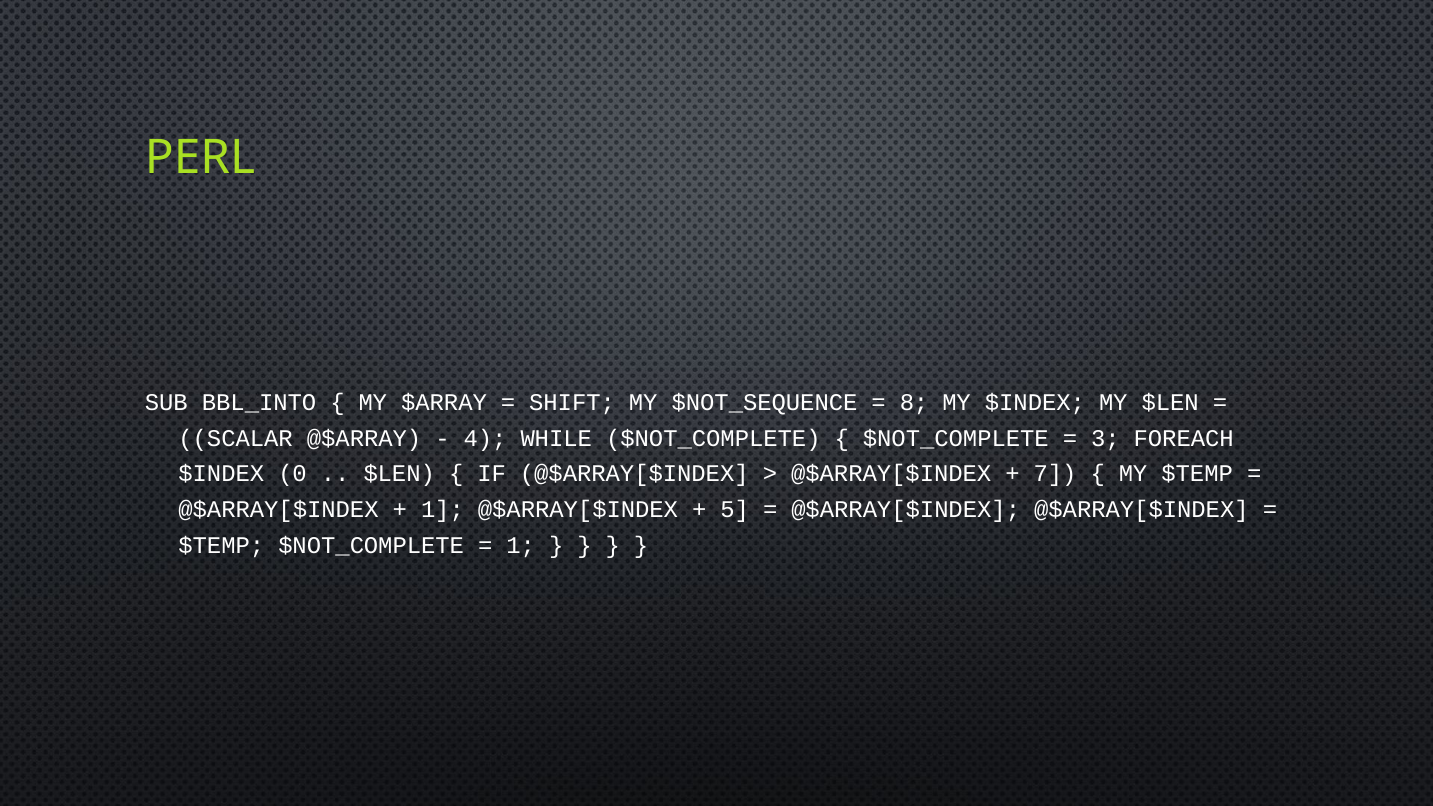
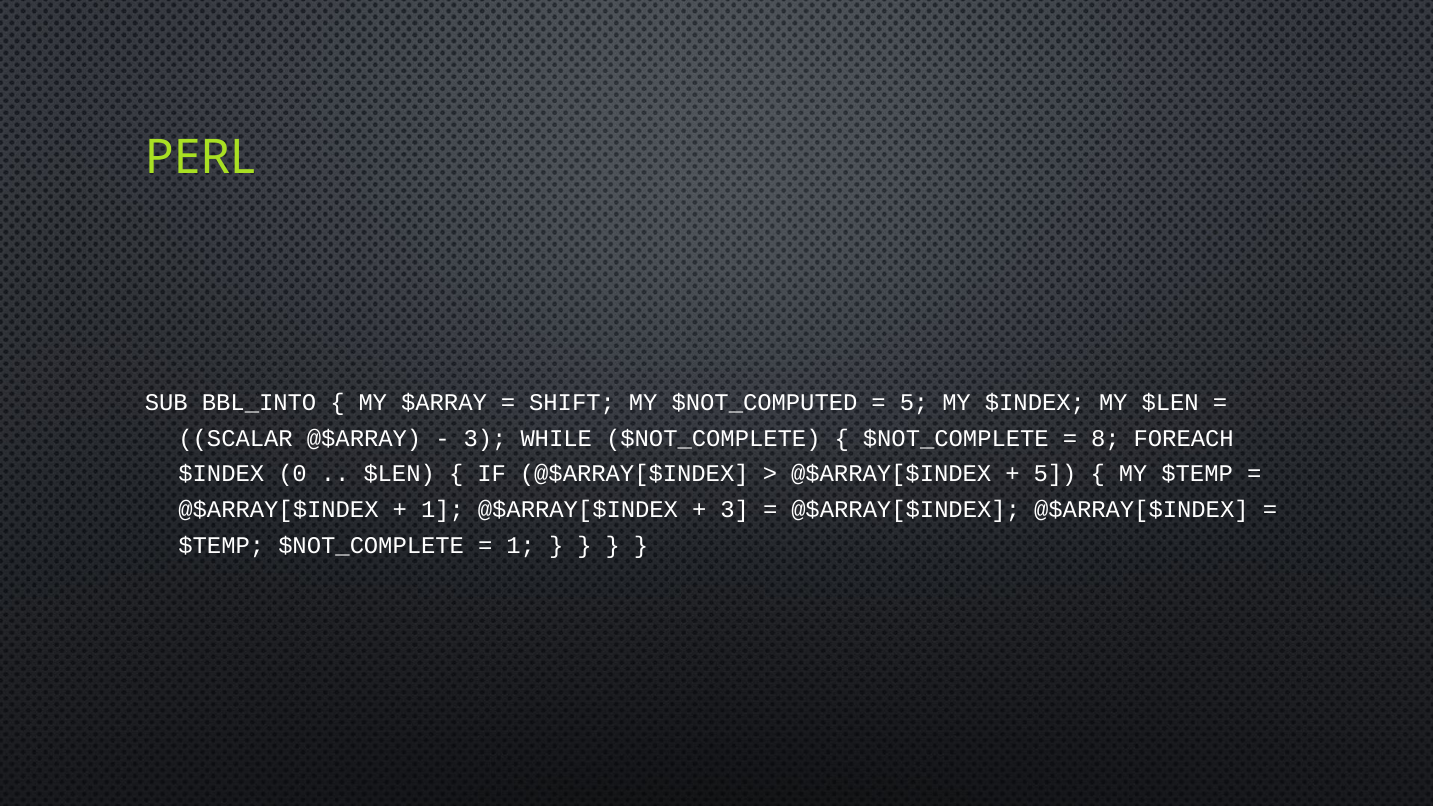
$NOT_SEQUENCE: $NOT_SEQUENCE -> $NOT_COMPUTED
8 at (914, 402): 8 -> 5
4 at (485, 438): 4 -> 3
3: 3 -> 8
7 at (1055, 474): 7 -> 5
5 at (735, 510): 5 -> 3
